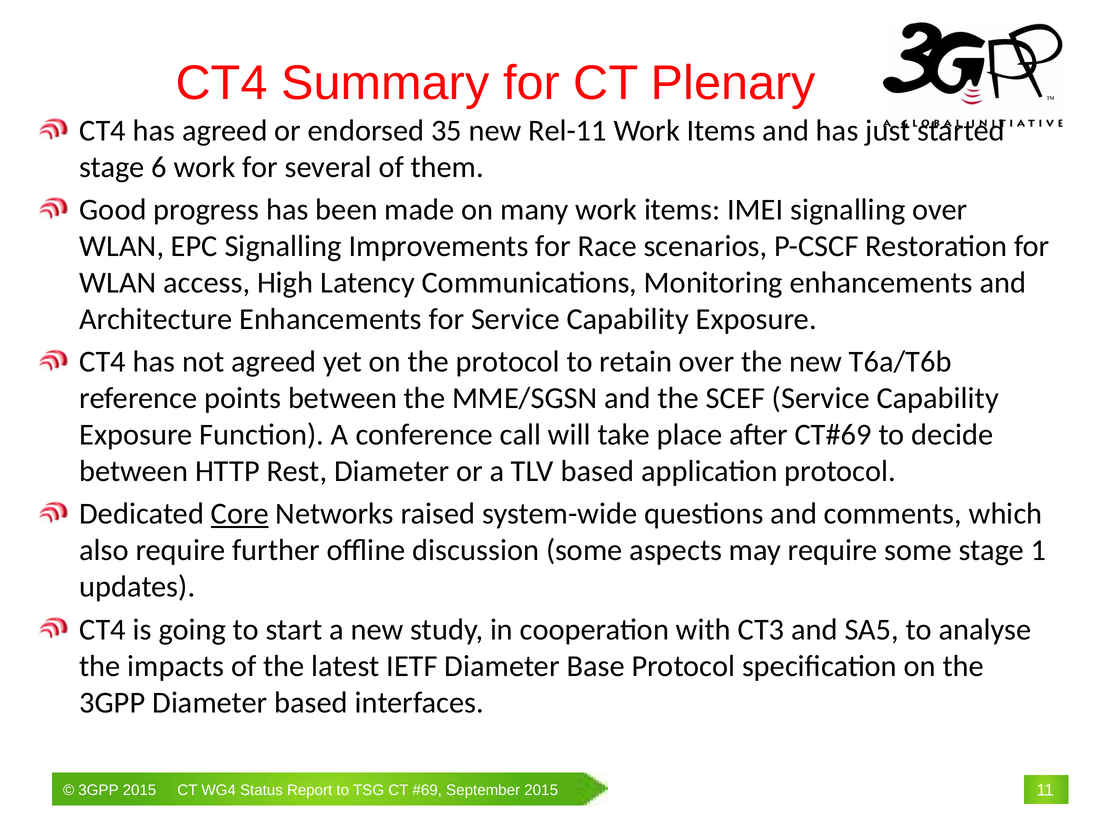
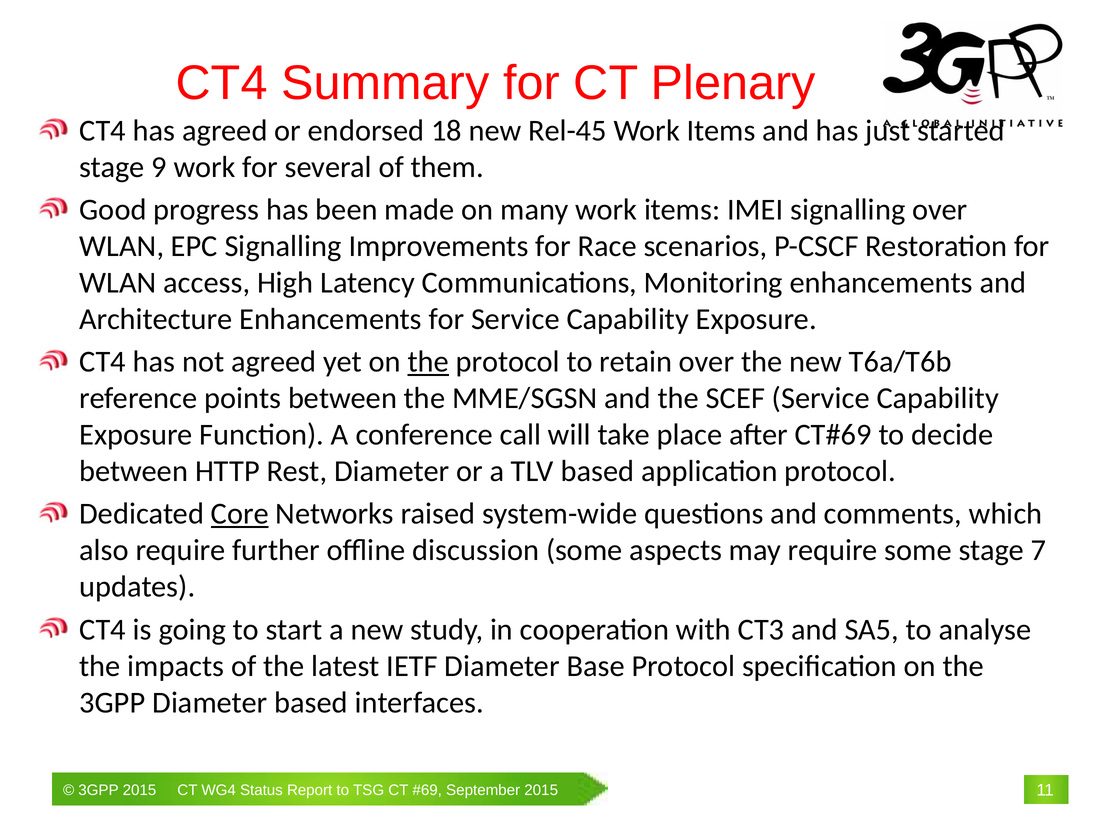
35: 35 -> 18
Rel-11: Rel-11 -> Rel-45
6: 6 -> 9
the at (428, 362) underline: none -> present
1: 1 -> 7
